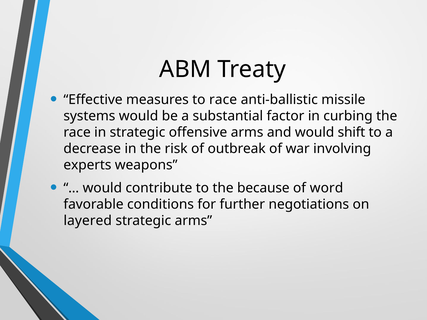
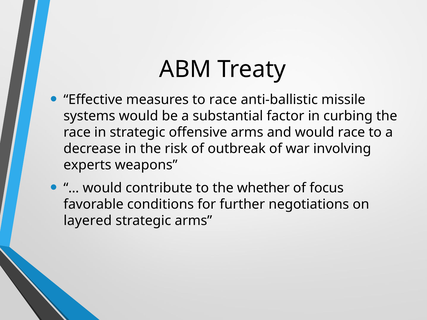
would shift: shift -> race
because: because -> whether
word: word -> focus
